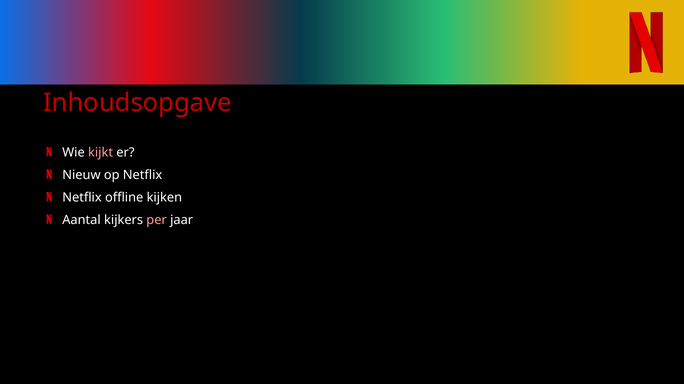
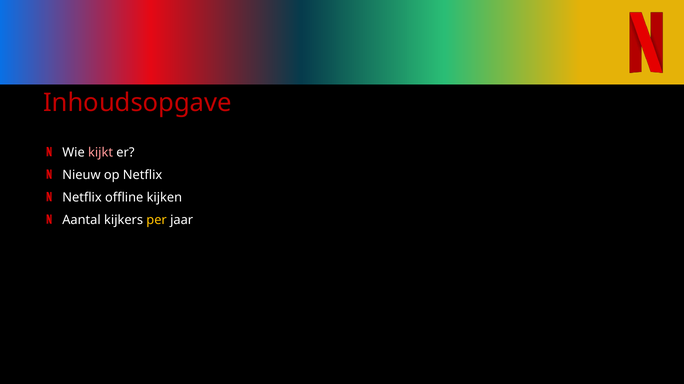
per colour: pink -> yellow
